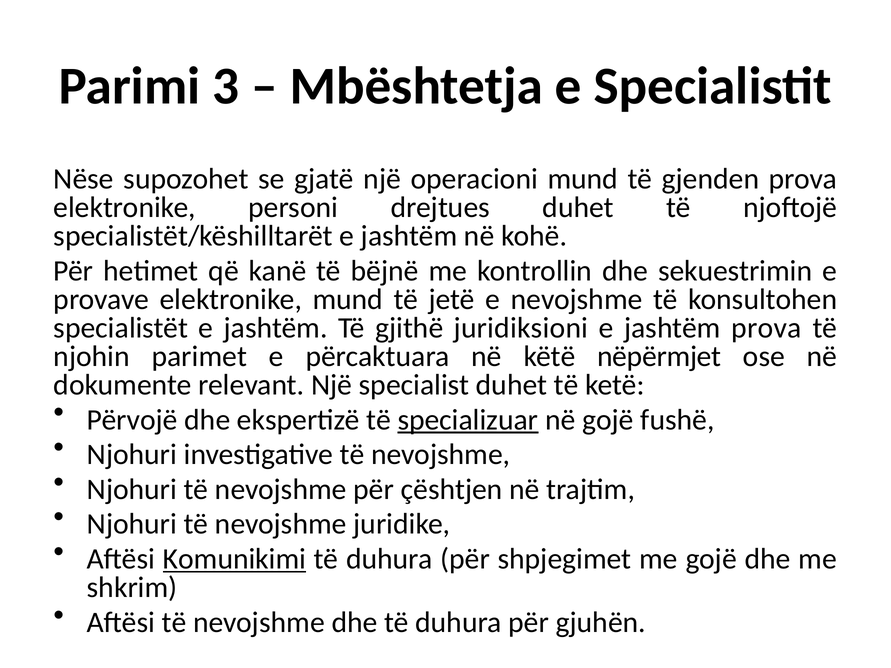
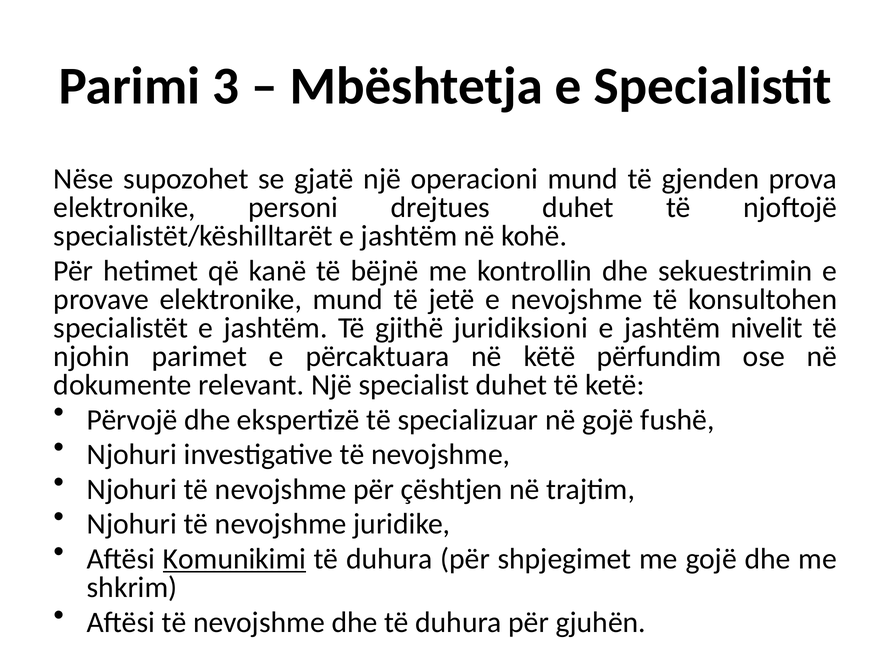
jashtëm prova: prova -> nivelit
nëpërmjet: nëpërmjet -> përfundim
specializuar underline: present -> none
